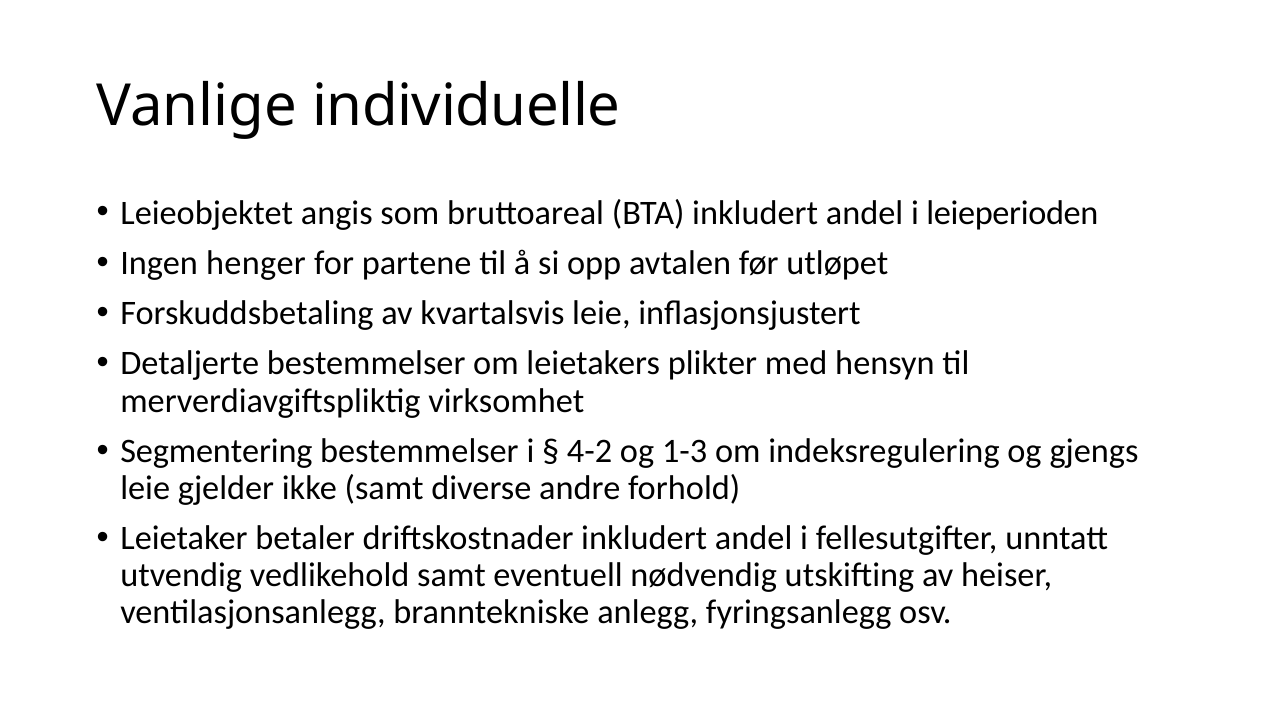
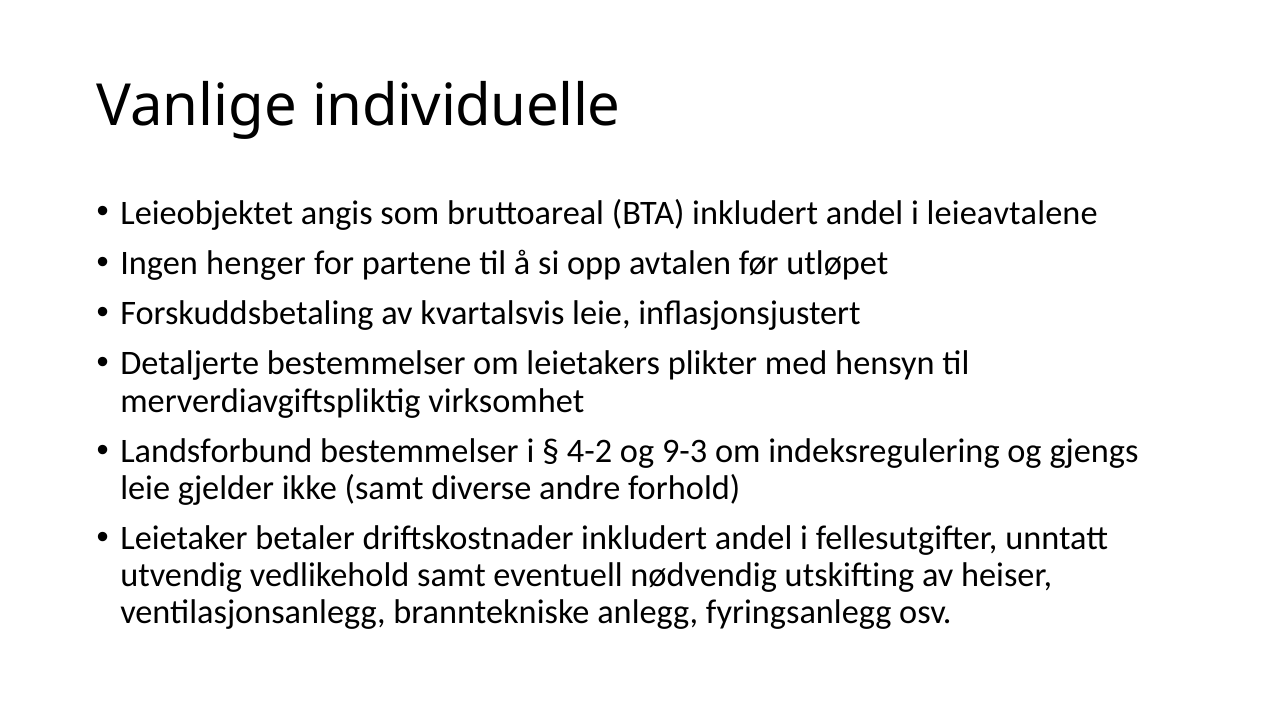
leieperioden: leieperioden -> leieavtalene
Segmentering: Segmentering -> Landsforbund
1-3: 1-3 -> 9-3
